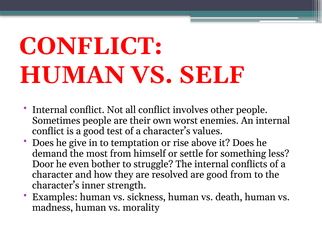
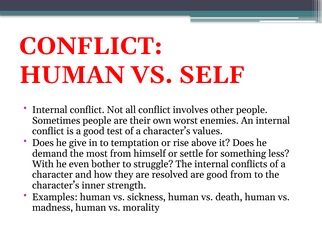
Door: Door -> With
